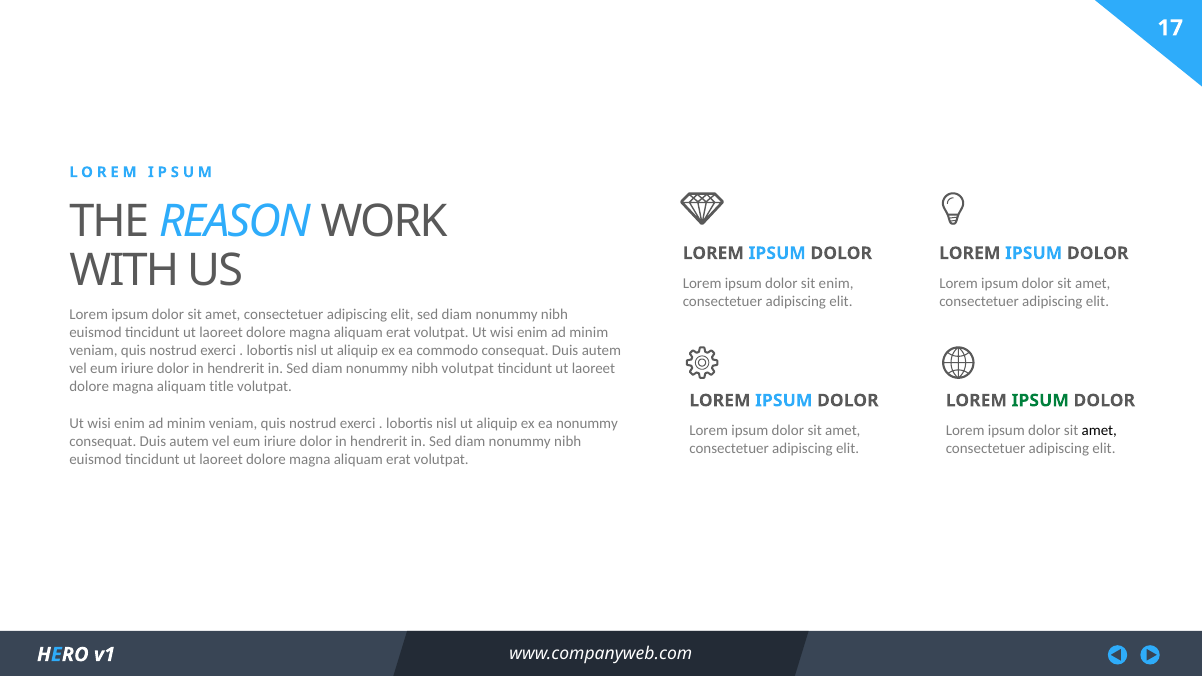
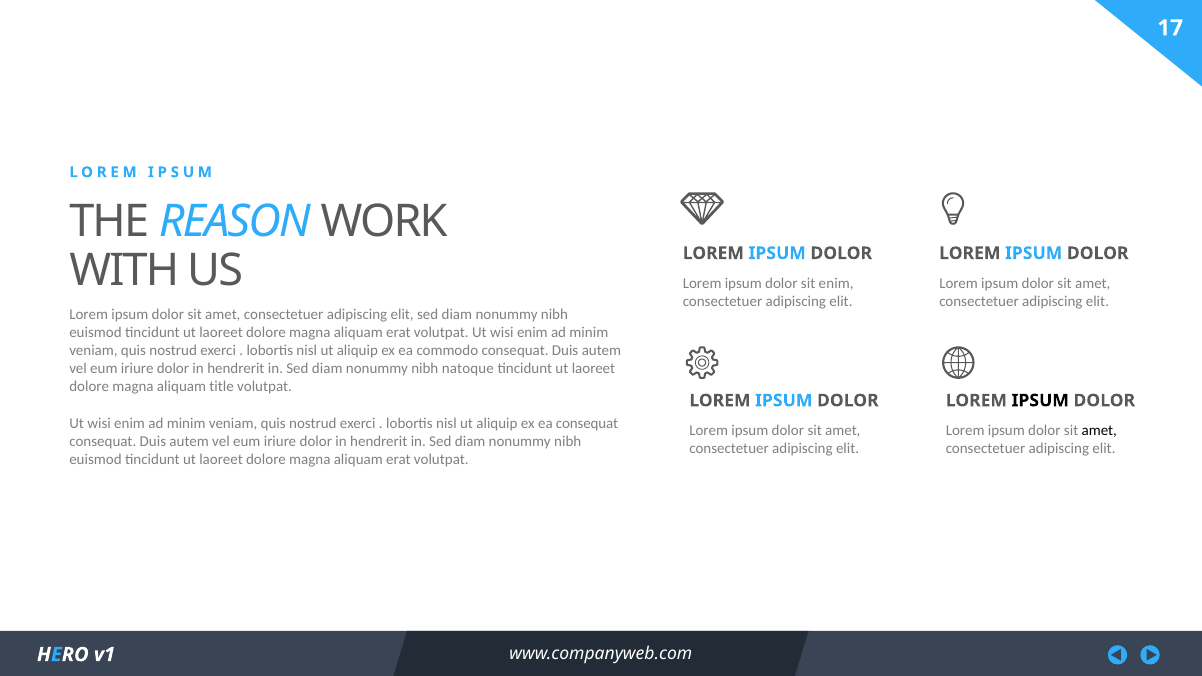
nibh volutpat: volutpat -> natoque
IPSUM at (1040, 401) colour: green -> black
ea nonummy: nonummy -> consequat
